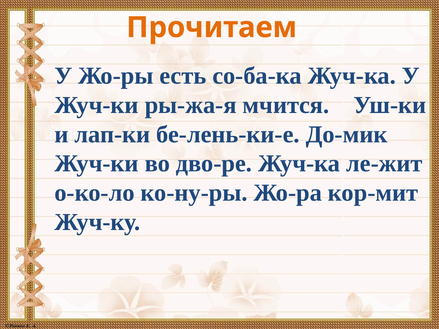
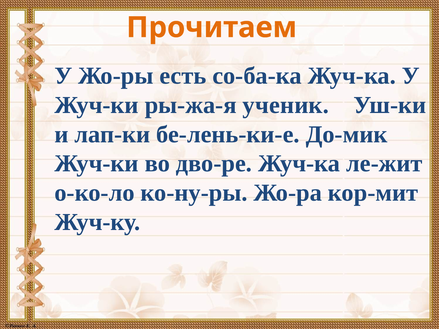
мчится: мчится -> ученик
